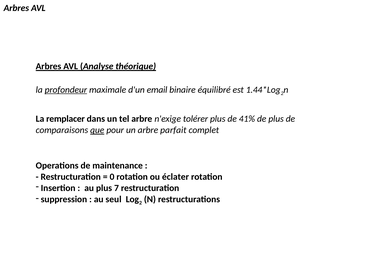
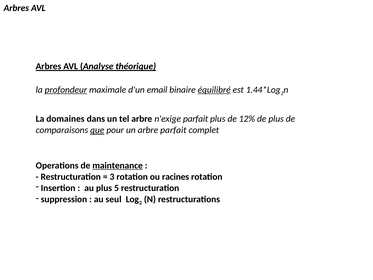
équilibré underline: none -> present
remplacer: remplacer -> domaines
n'exige tolérer: tolérer -> parfait
41%: 41% -> 12%
maintenance underline: none -> present
0: 0 -> 3
éclater: éclater -> racines
7: 7 -> 5
